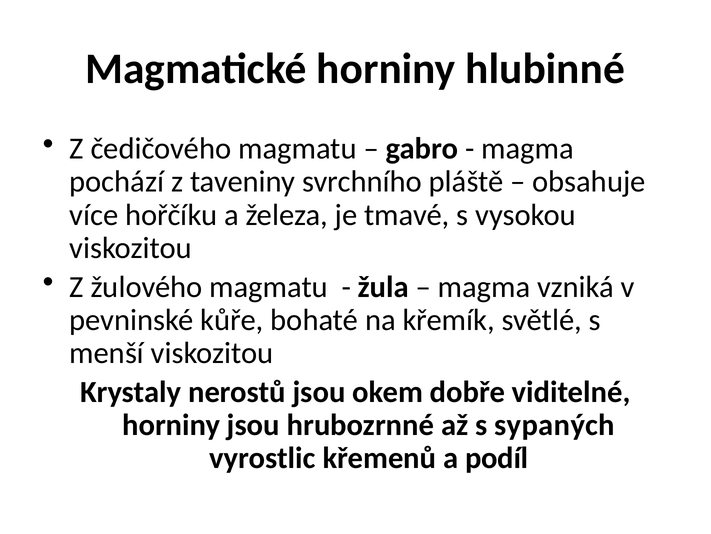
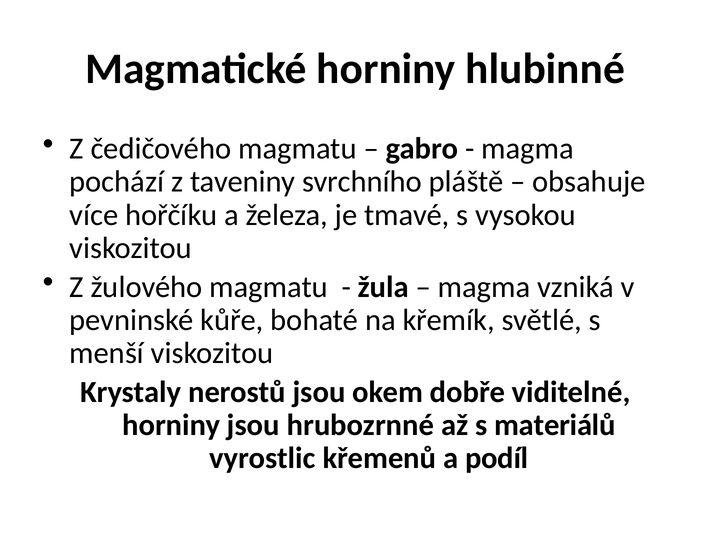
sypaných: sypaných -> materiálů
